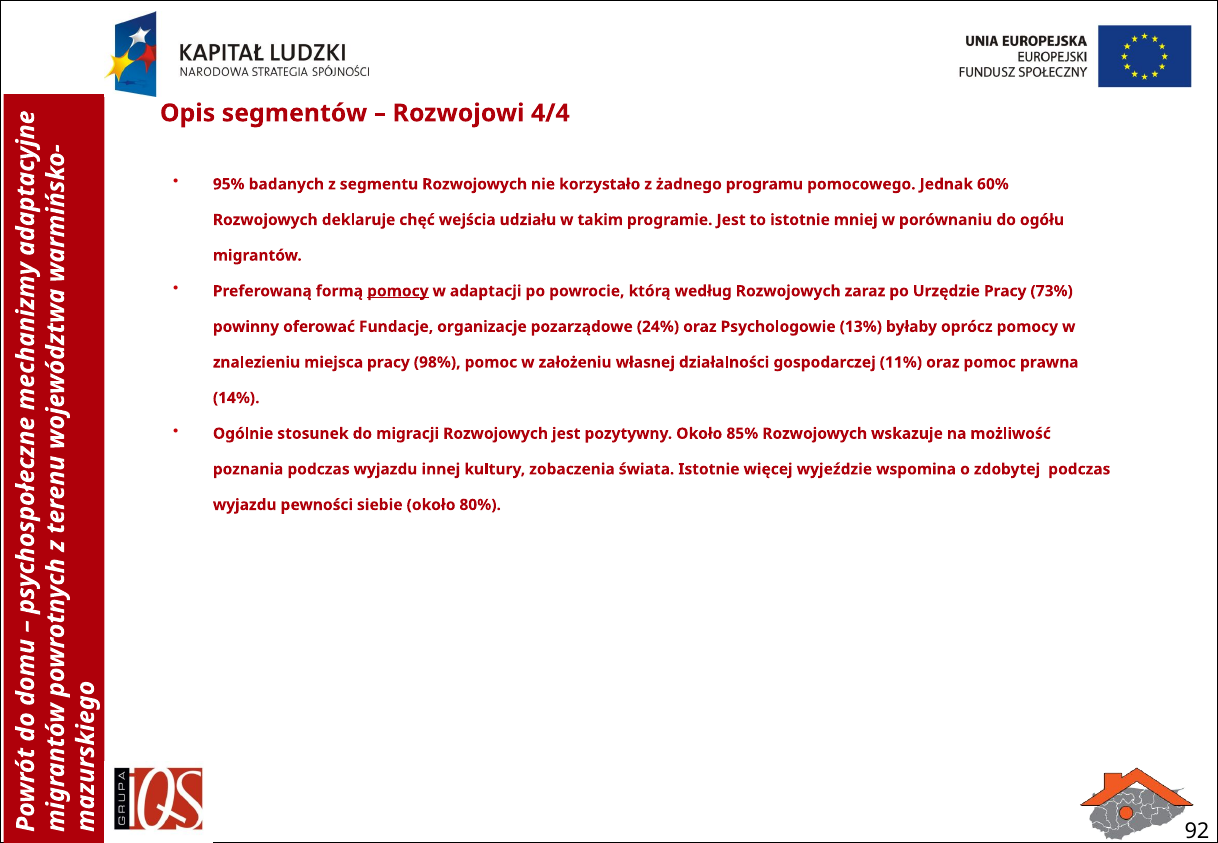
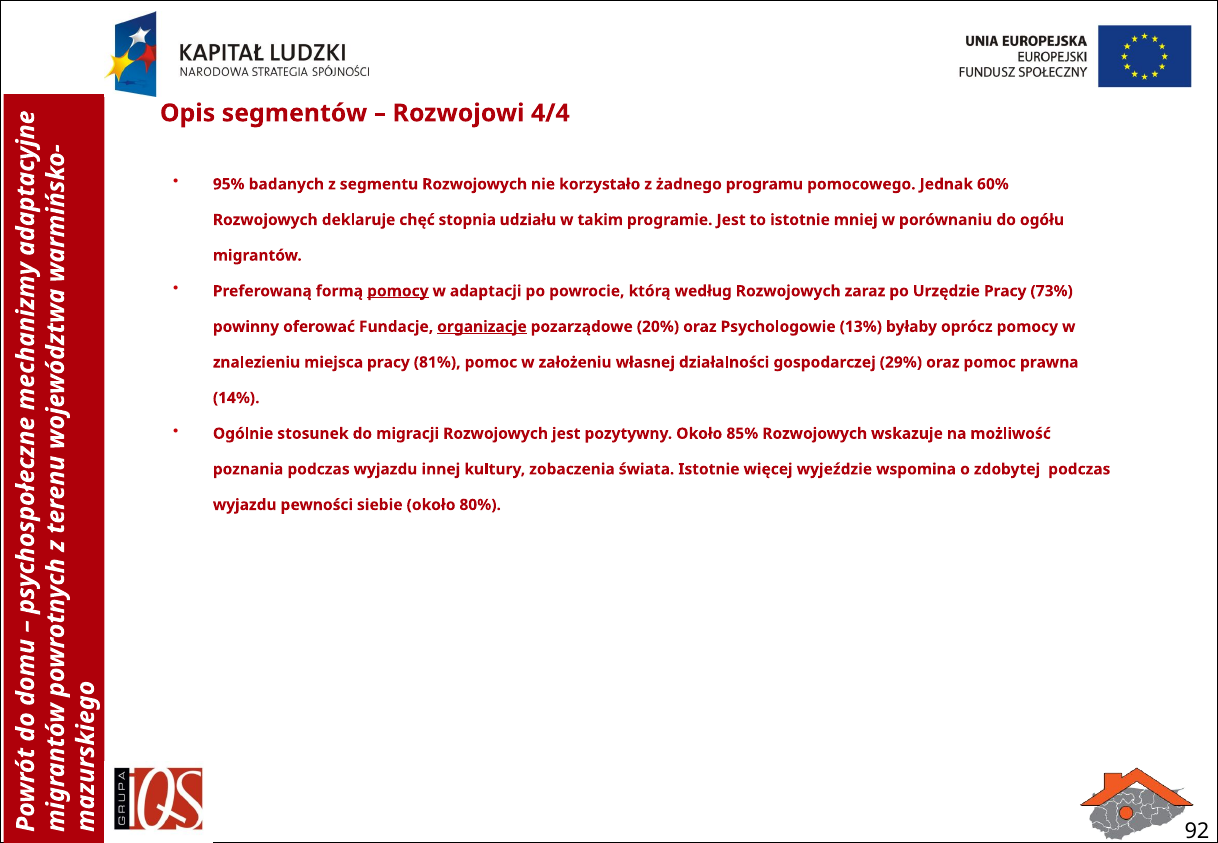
wejścia: wejścia -> stopnia
organizacje underline: none -> present
24%: 24% -> 20%
98%: 98% -> 81%
11%: 11% -> 29%
